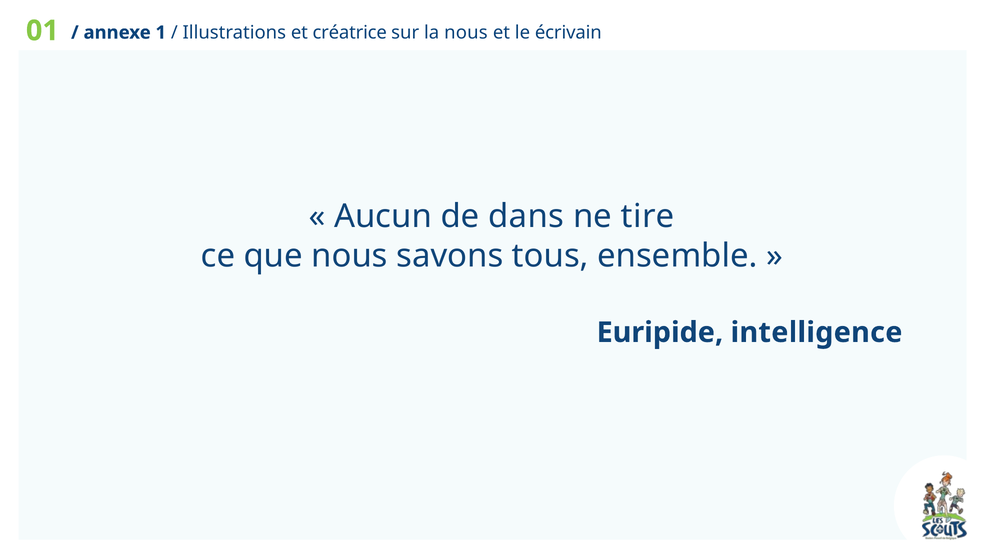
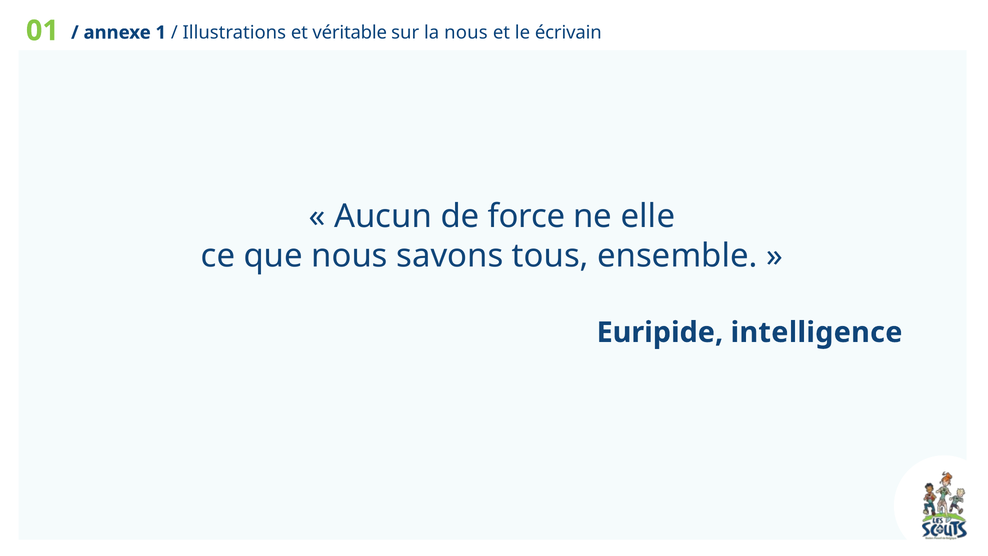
créatrice: créatrice -> véritable
dans: dans -> force
tire: tire -> elle
